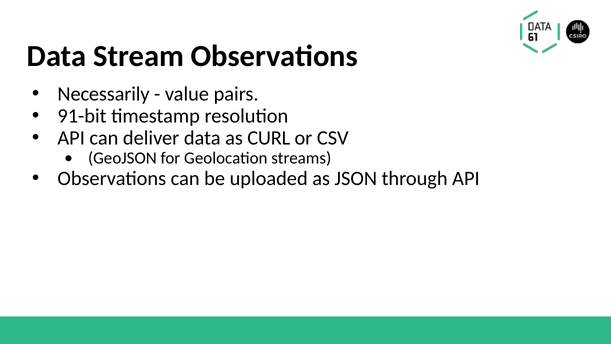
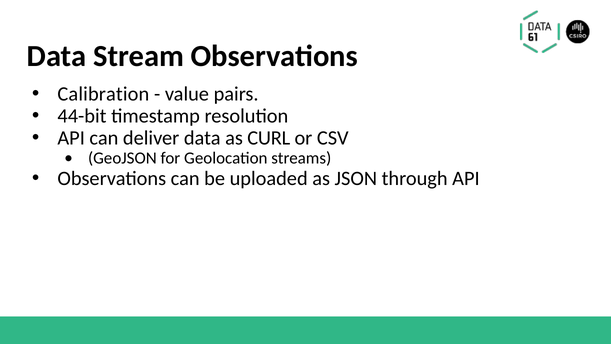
Necessarily: Necessarily -> Calibration
91-bit: 91-bit -> 44-bit
